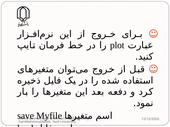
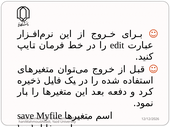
plot: plot -> edit
